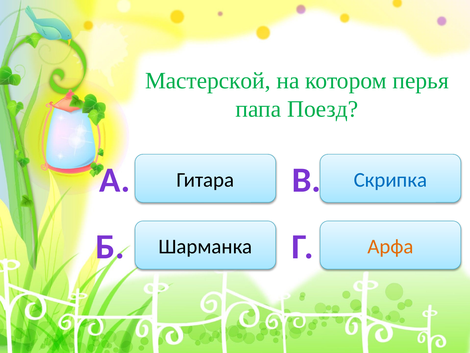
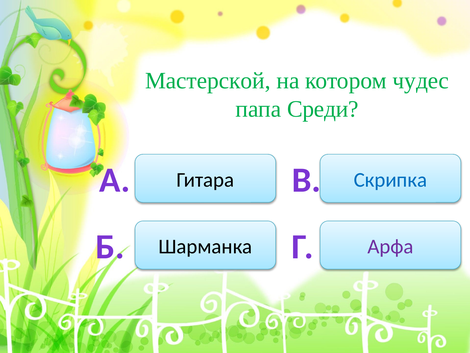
перья: перья -> чудес
Поезд: Поезд -> Среди
Арфа colour: orange -> purple
